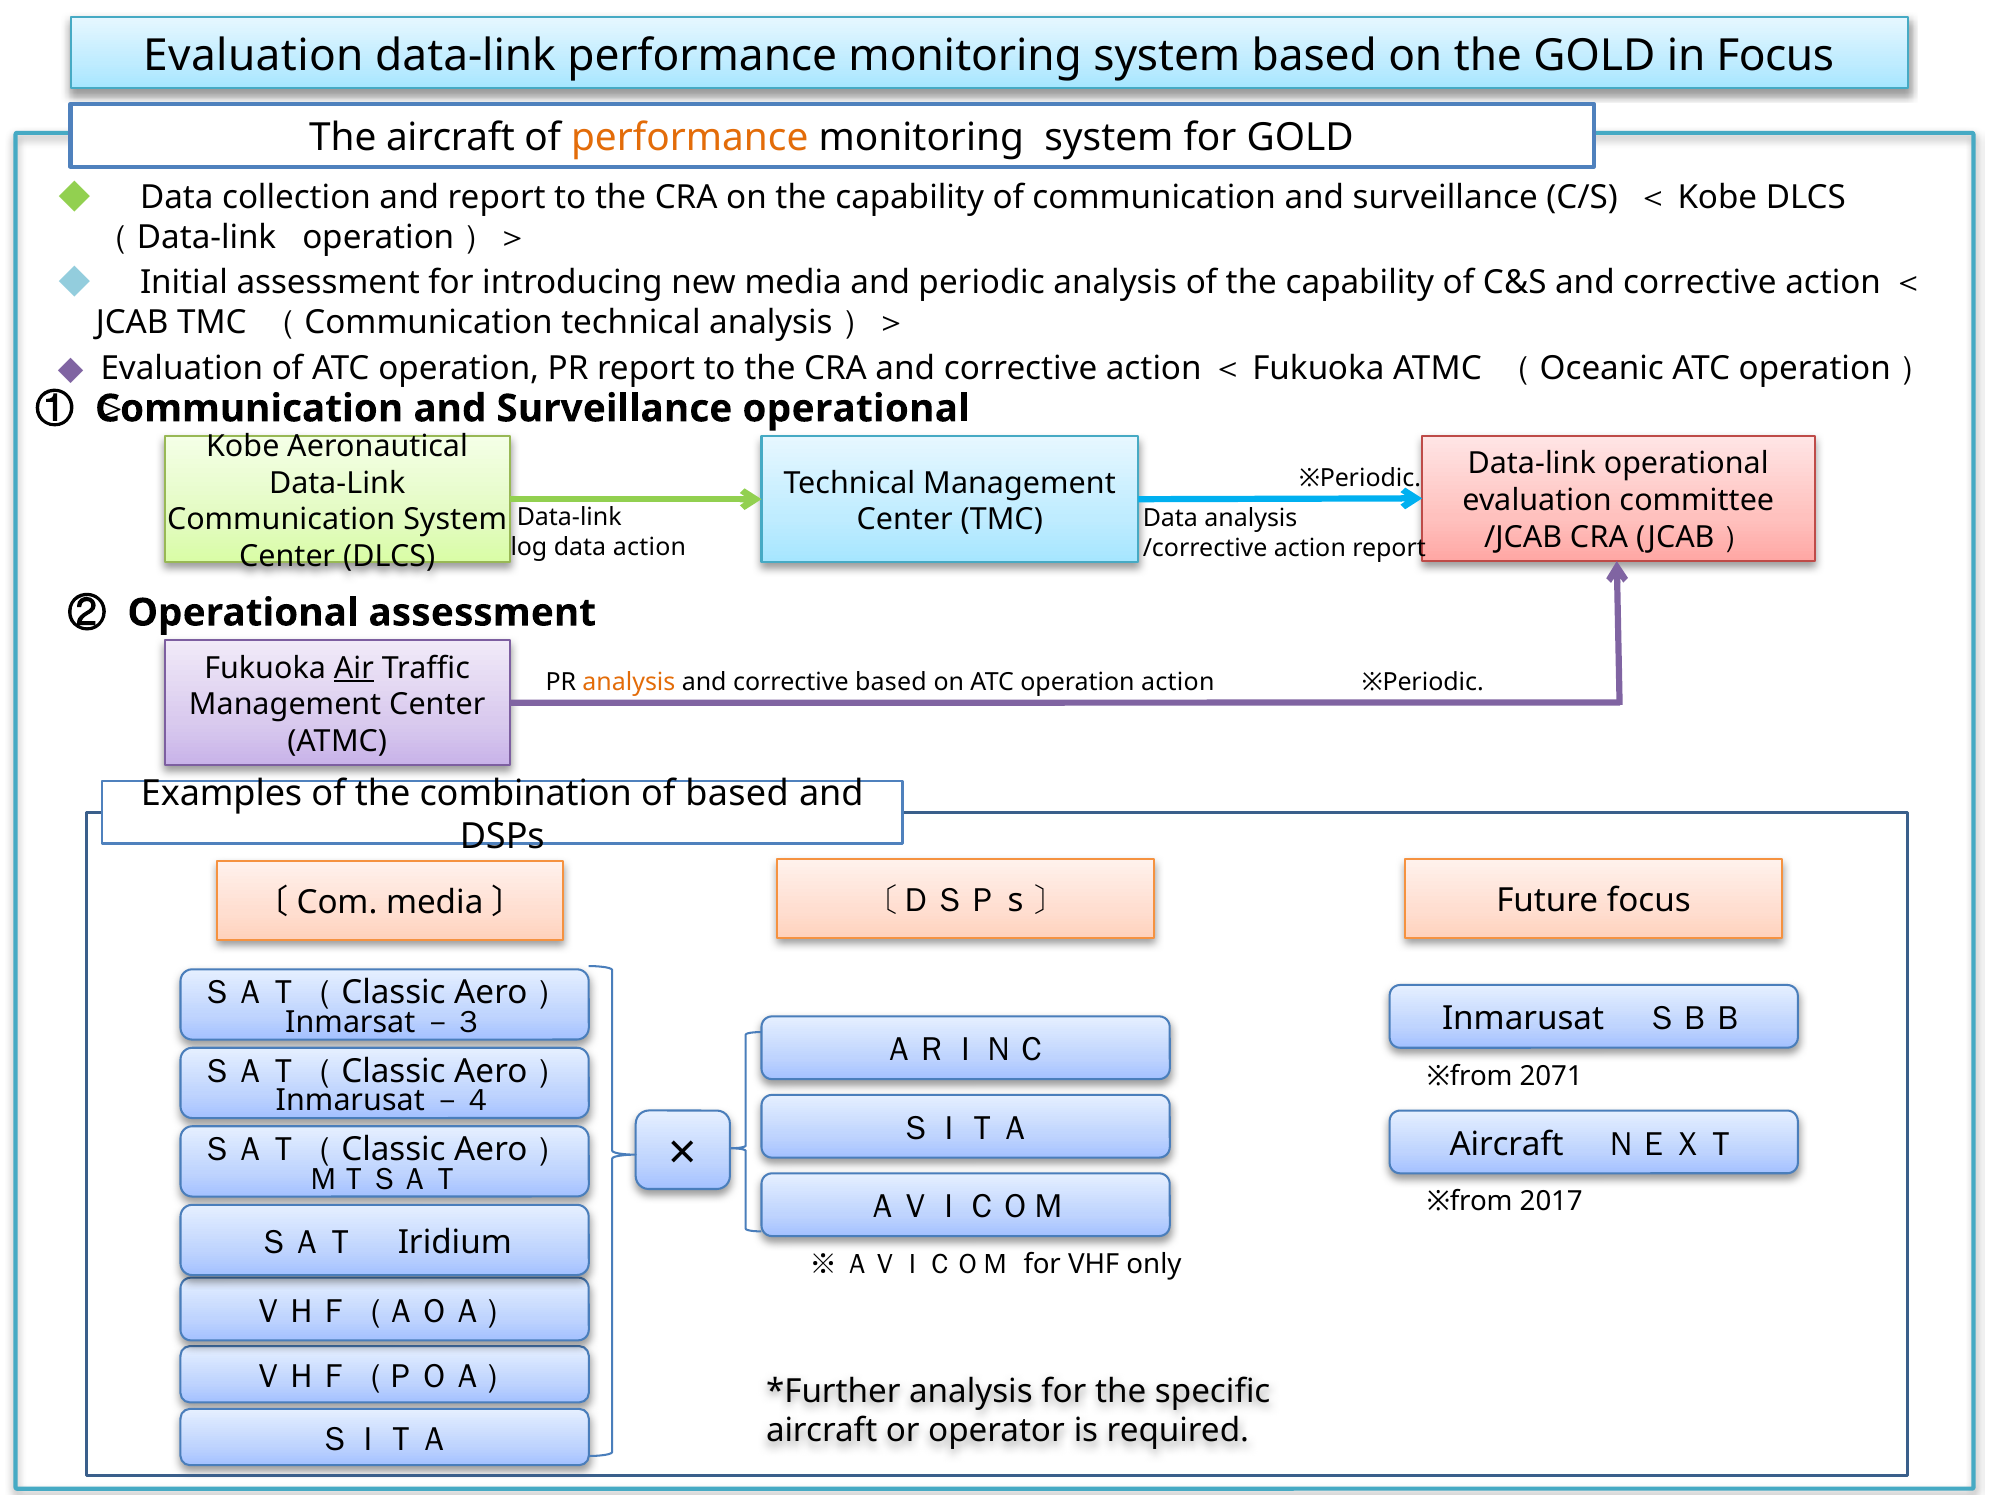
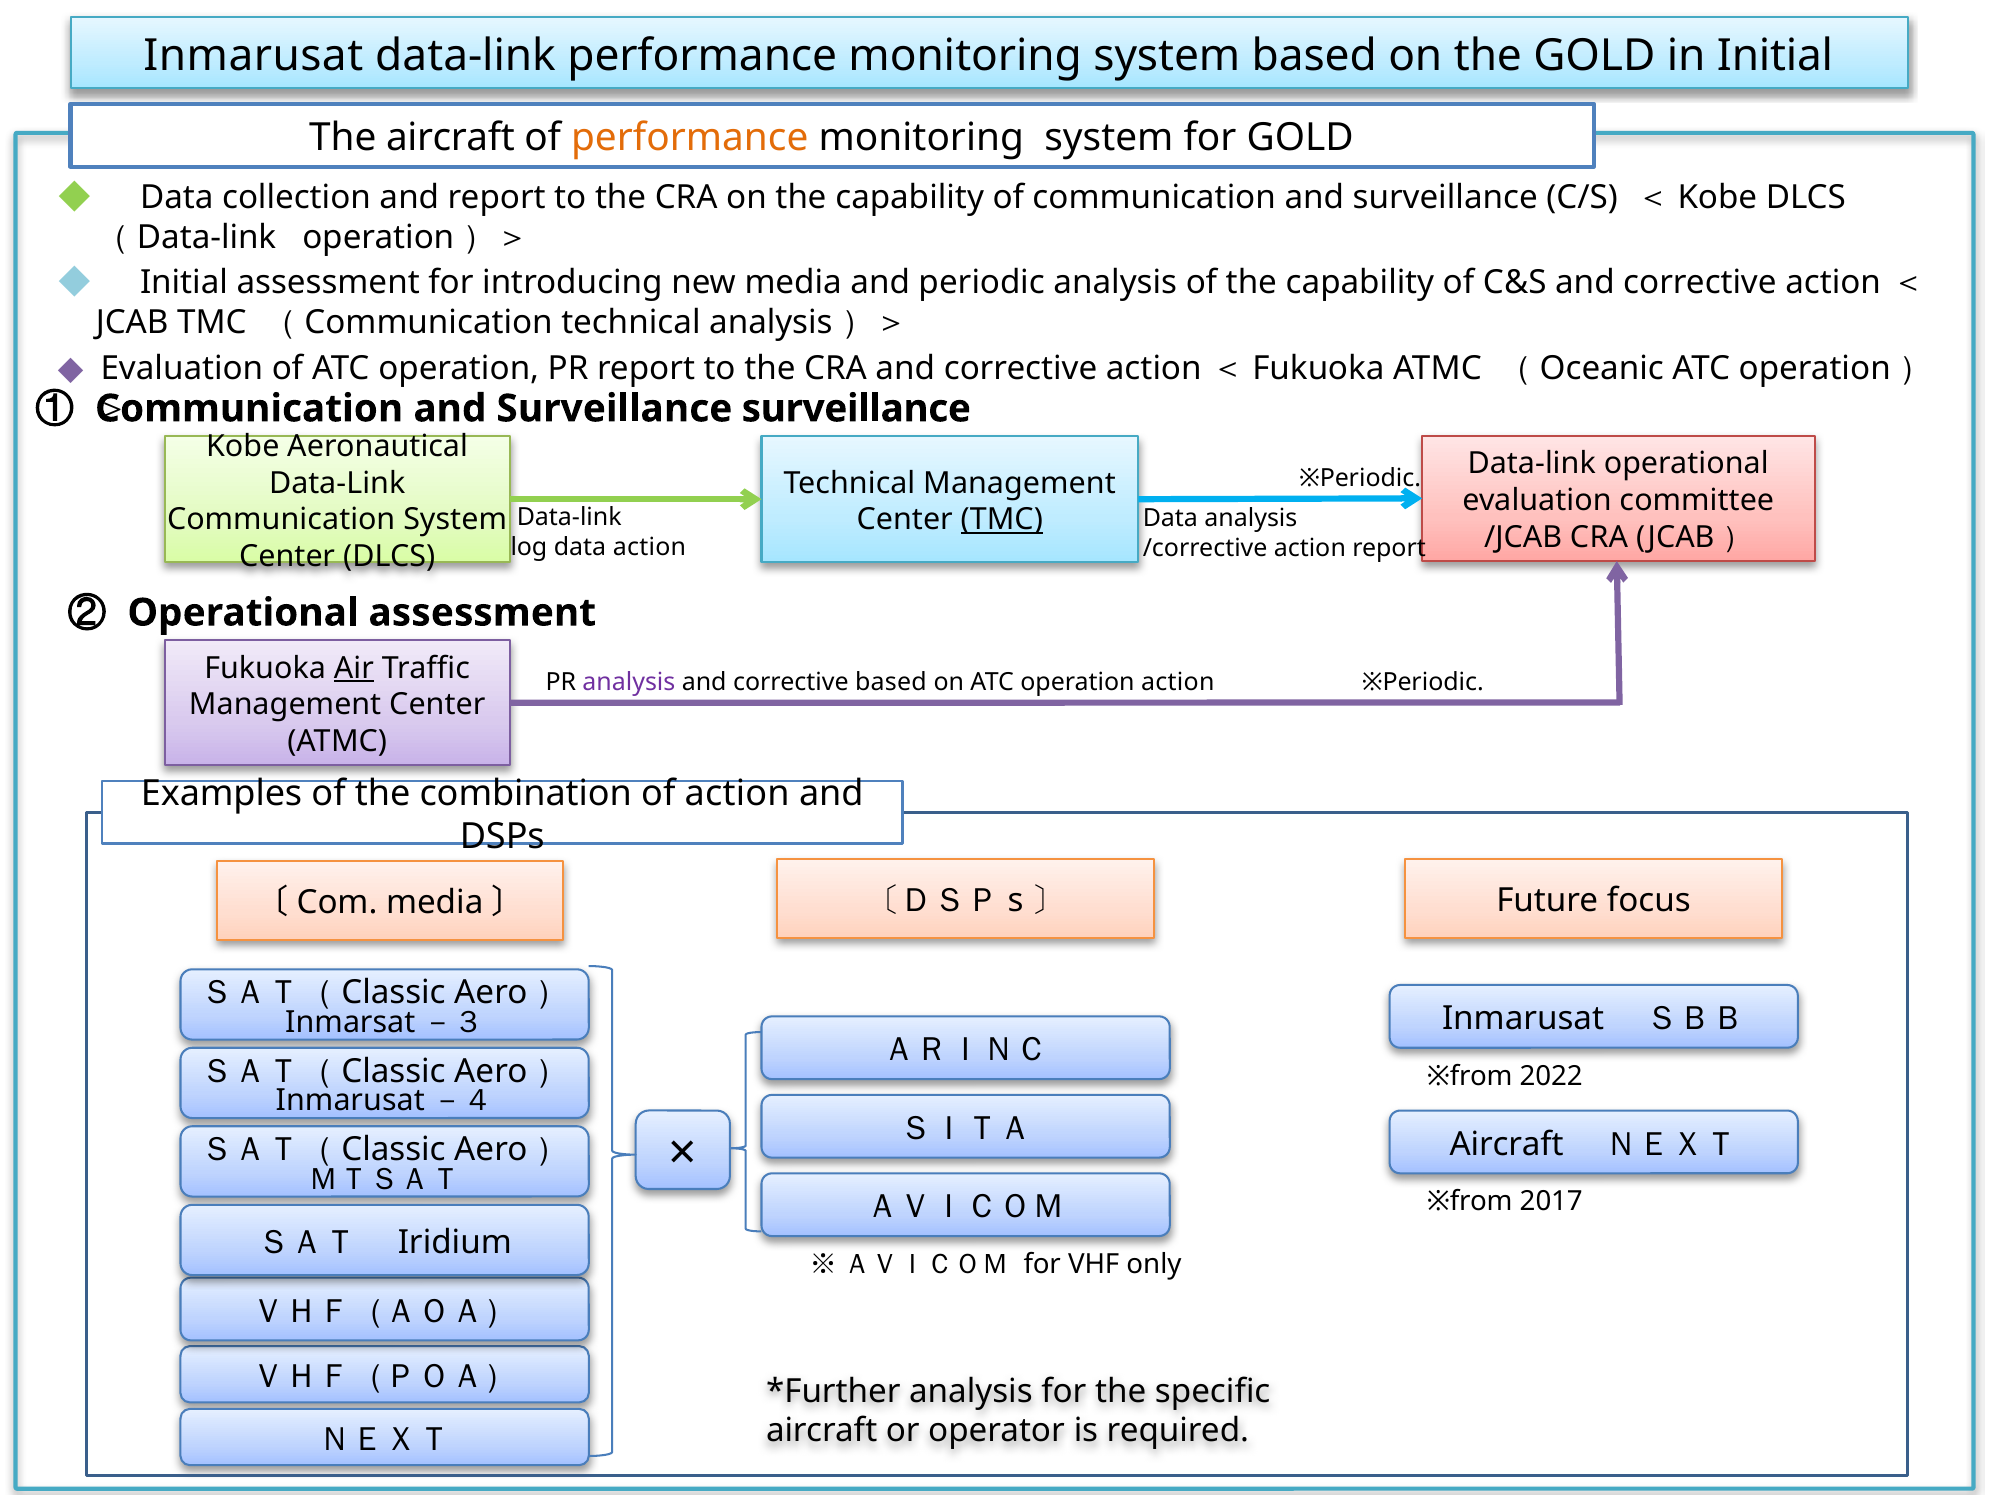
Evaluation at (253, 55): Evaluation -> Inmarusat
in Focus: Focus -> Initial
operational at (856, 409): operational -> surveillance
TMC at (1002, 520) underline: none -> present
analysis at (629, 682) colour: orange -> purple
of based: based -> action
2071: 2071 -> 2022
ＳＩＴＡ at (385, 1440): ＳＩＴＡ -> ＮＥＸＴ
